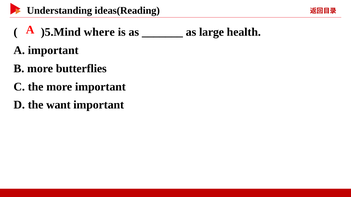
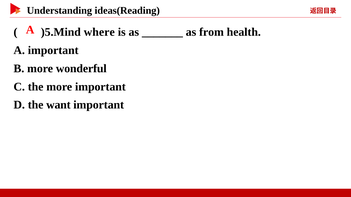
large: large -> from
butterflies: butterflies -> wonderful
